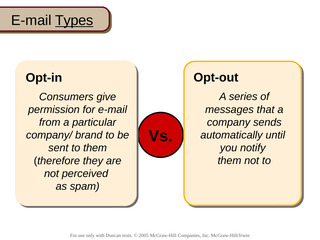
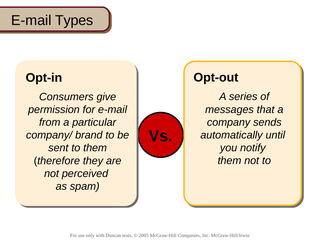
Types underline: present -> none
